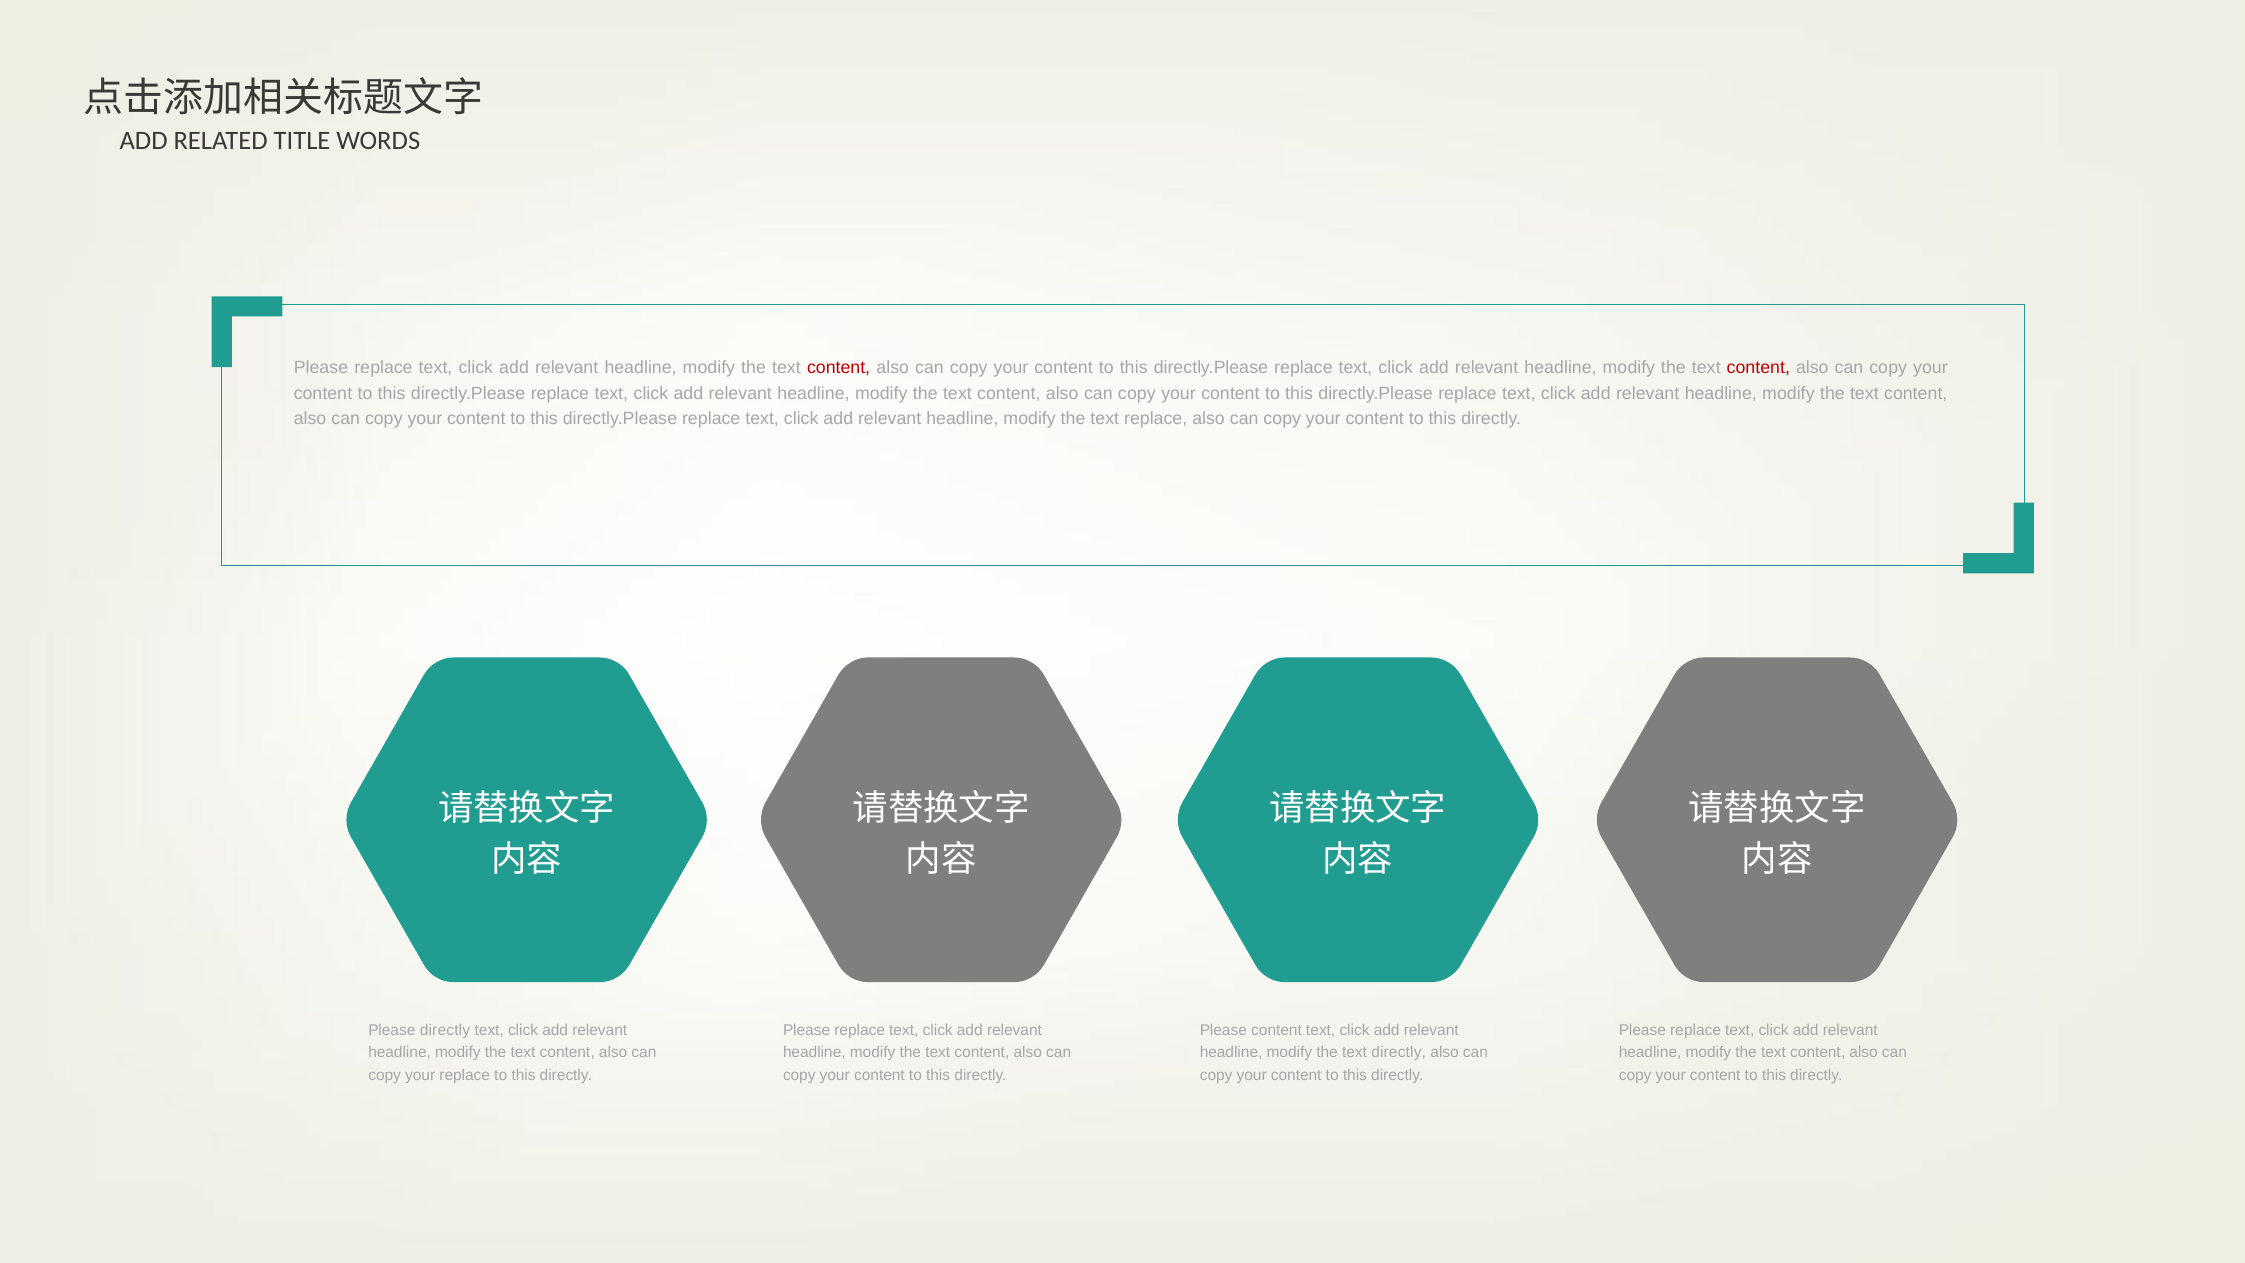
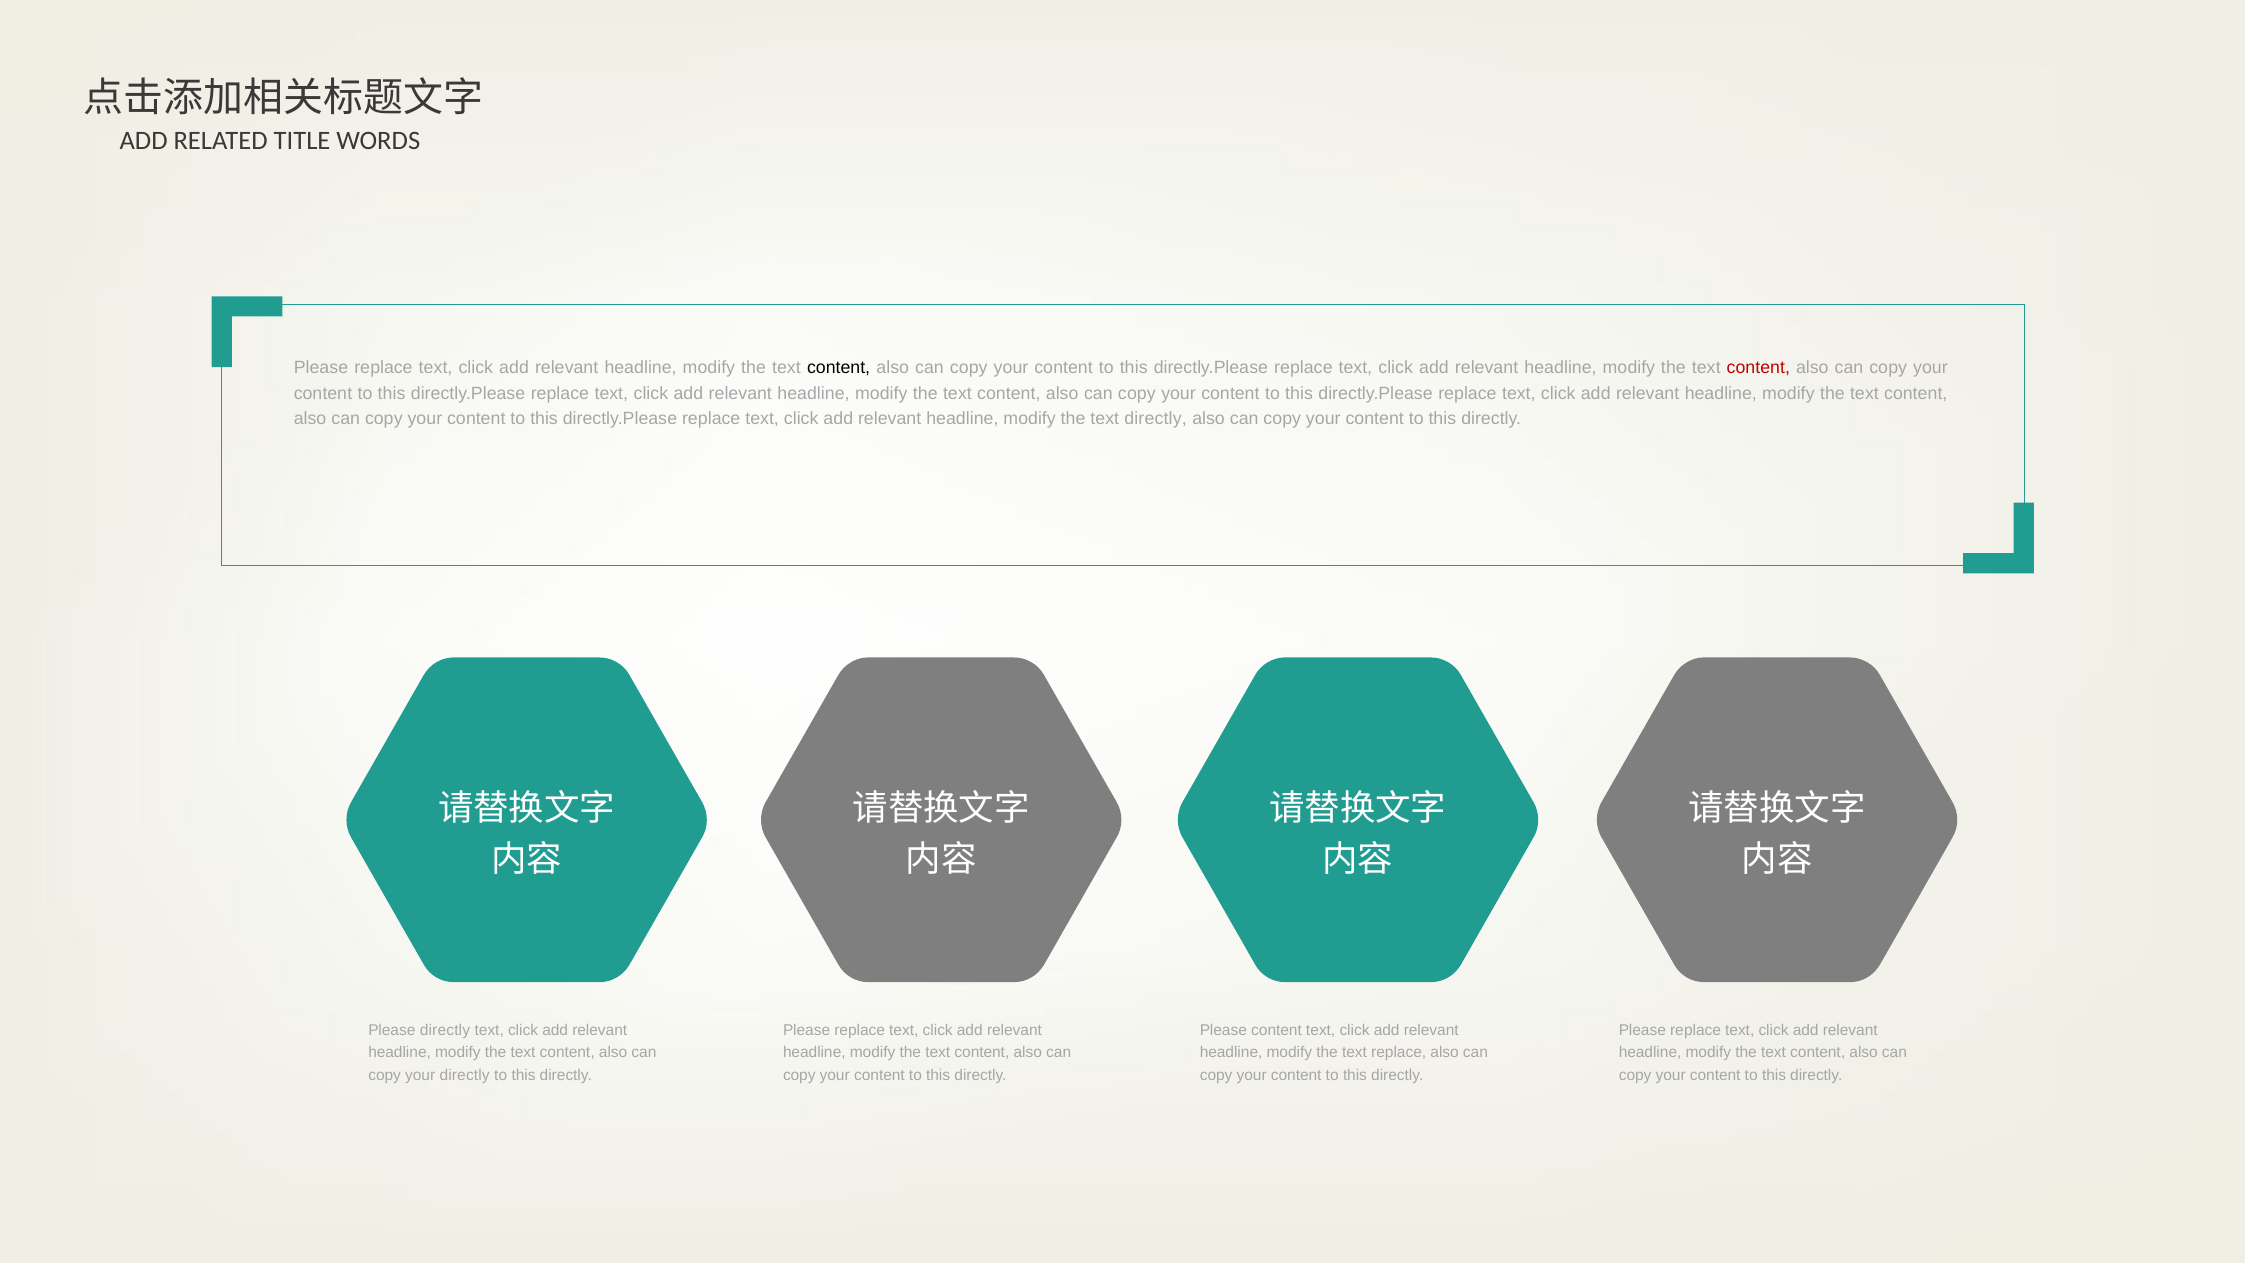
content at (839, 368) colour: red -> black
text replace: replace -> directly
text directly: directly -> replace
your replace: replace -> directly
